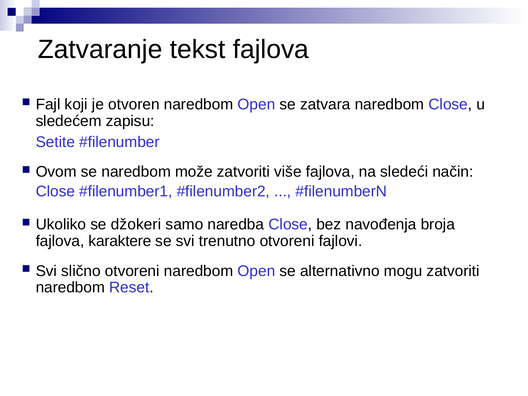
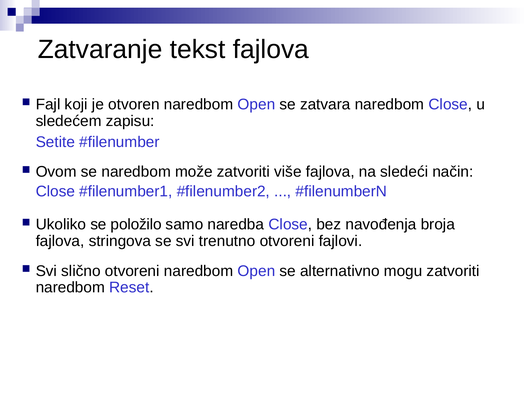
džokeri: džokeri -> položilo
karaktere: karaktere -> stringova
